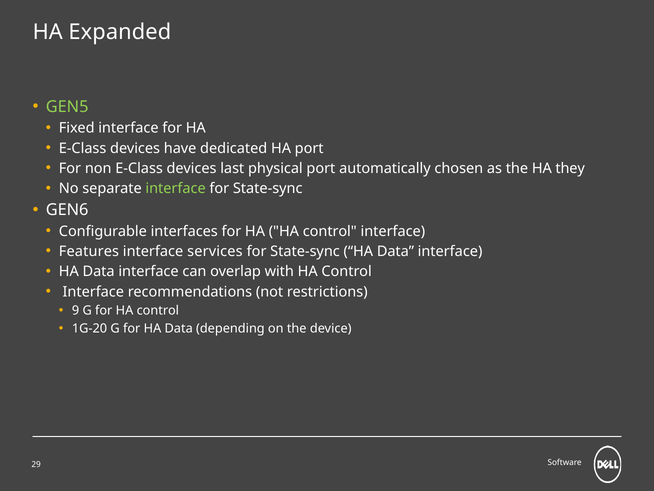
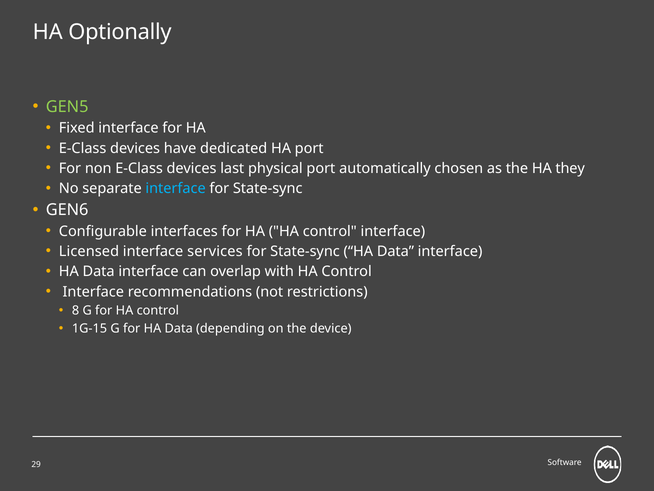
Expanded: Expanded -> Optionally
interface at (176, 188) colour: light green -> light blue
Features: Features -> Licensed
9: 9 -> 8
1G-20: 1G-20 -> 1G-15
